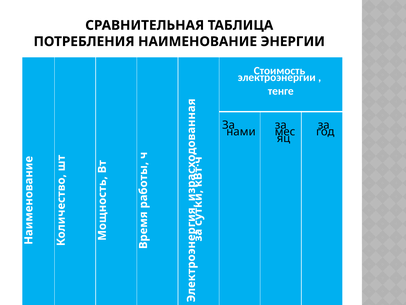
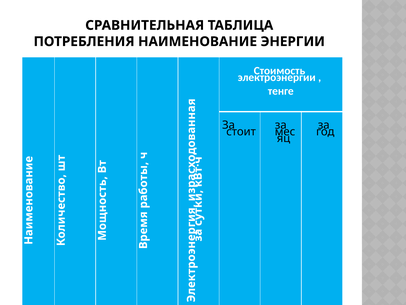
нами: нами -> стоит
